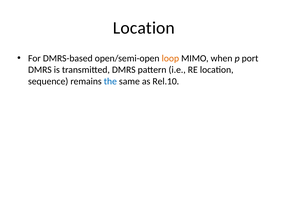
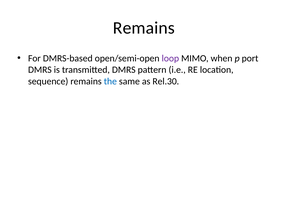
Location at (144, 28): Location -> Remains
loop colour: orange -> purple
Rel.10: Rel.10 -> Rel.30
